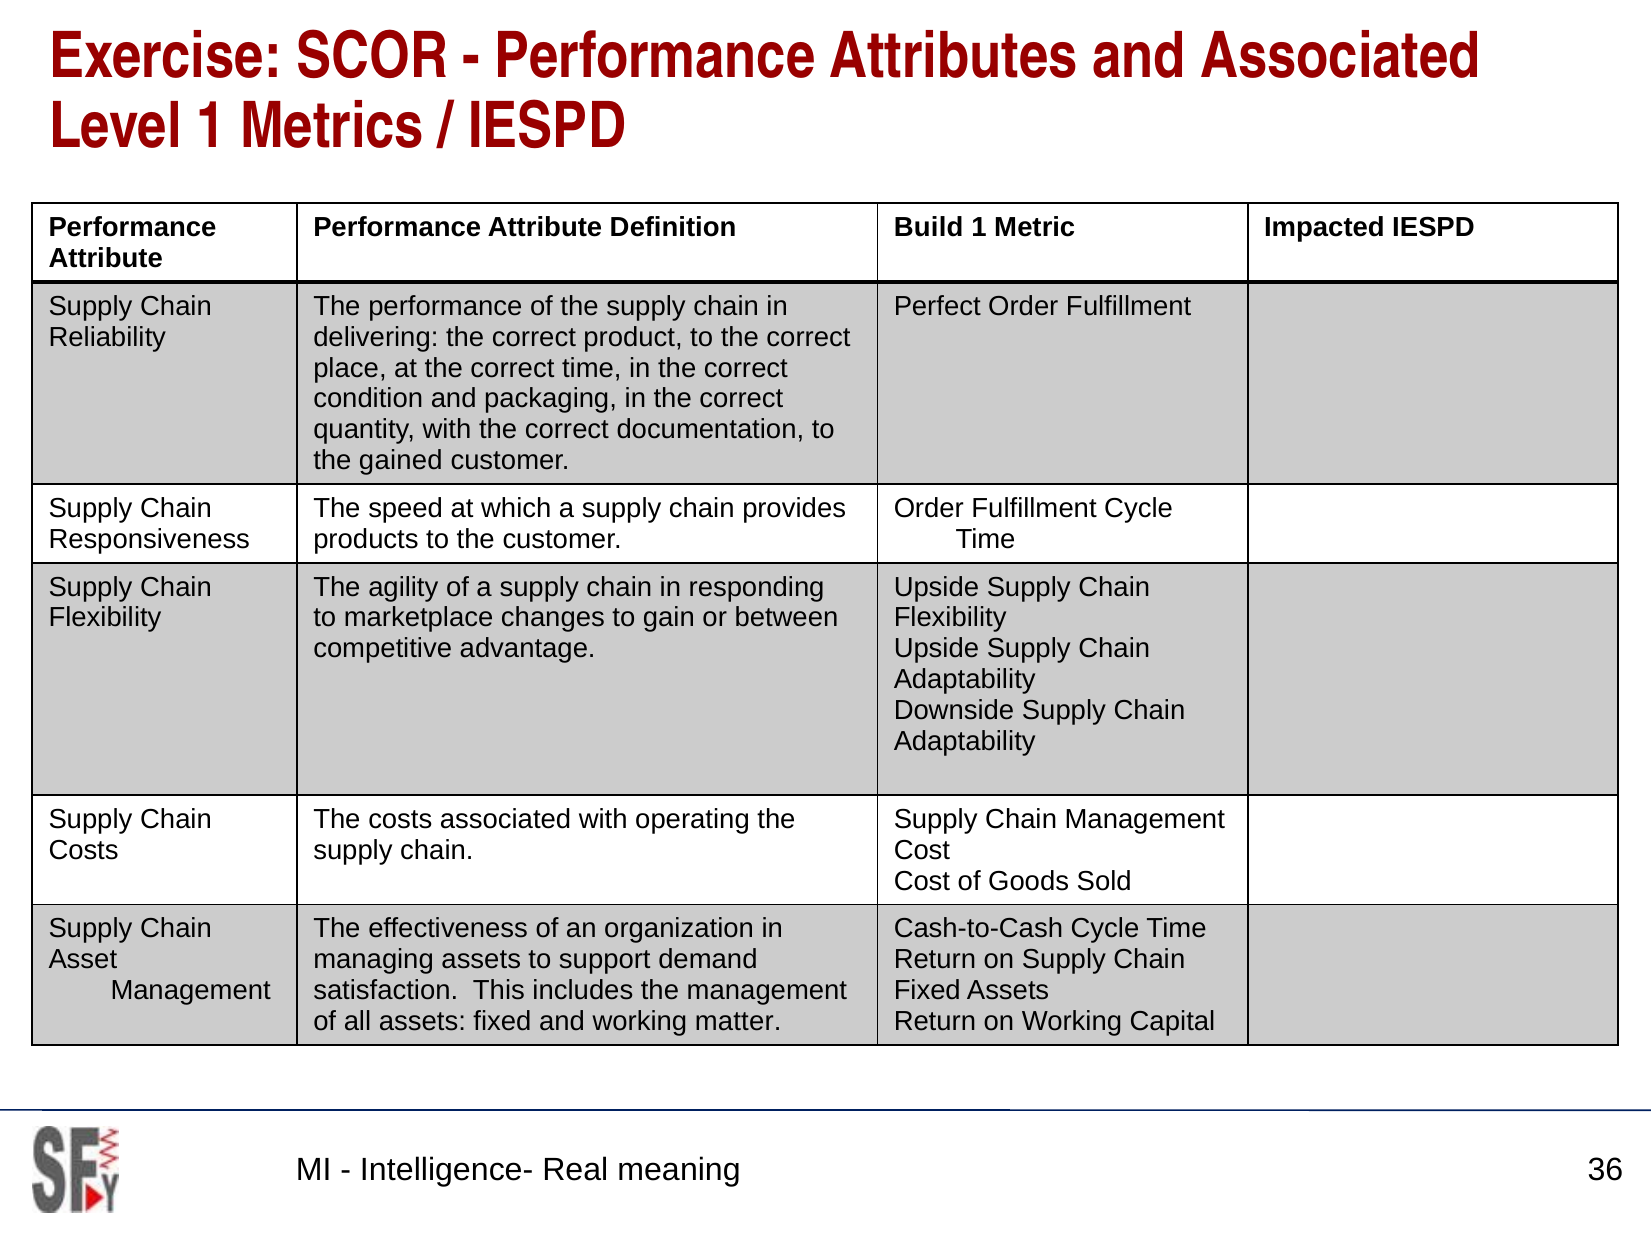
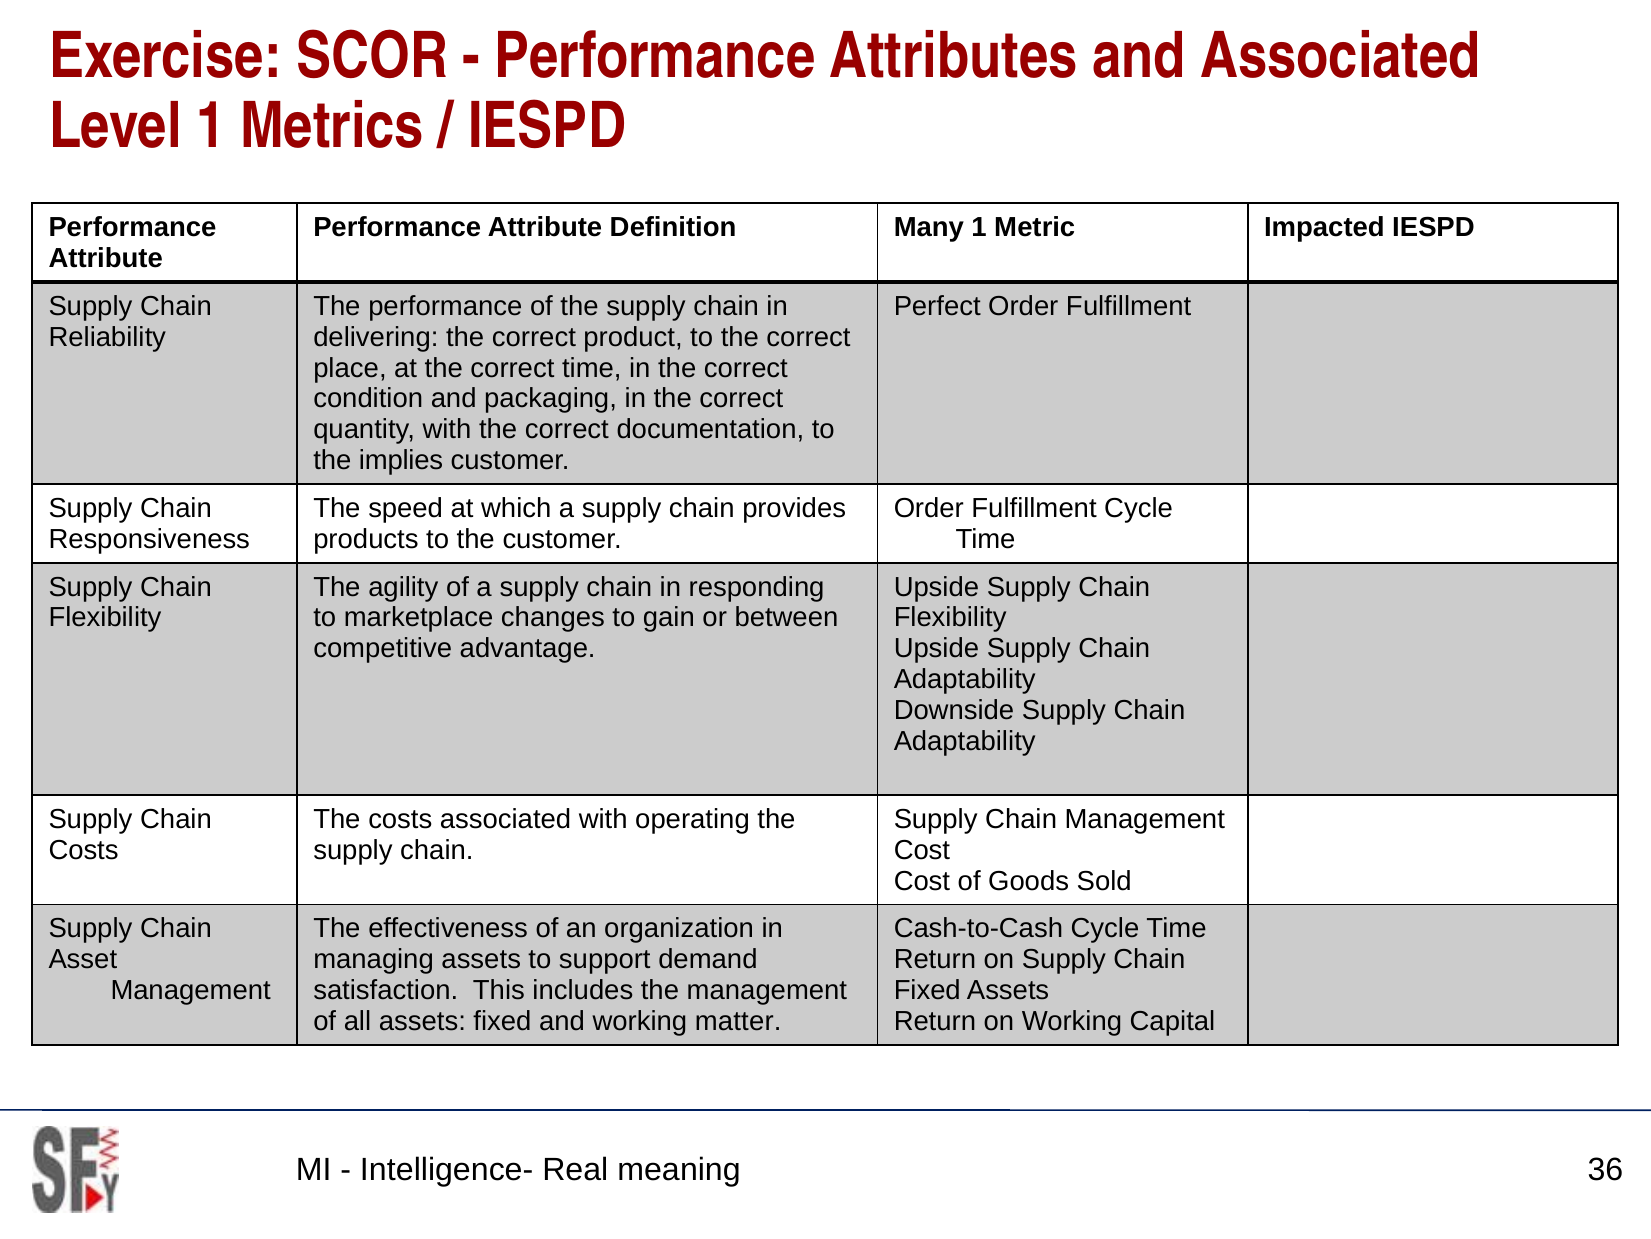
Build: Build -> Many
gained: gained -> implies
